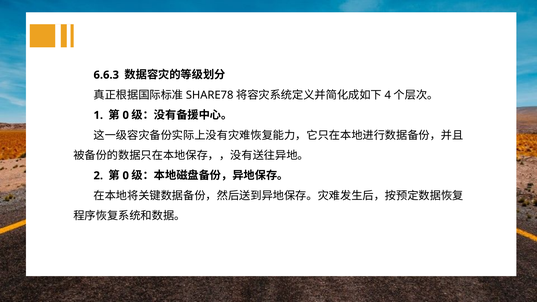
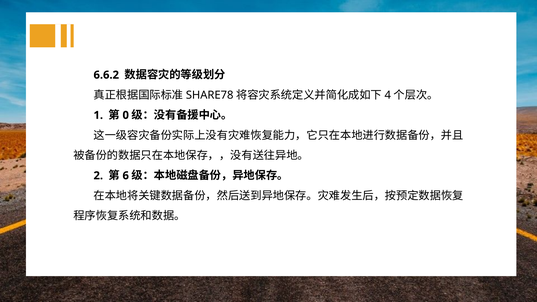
6.6.3: 6.6.3 -> 6.6.2
0 at (126, 176): 0 -> 6
